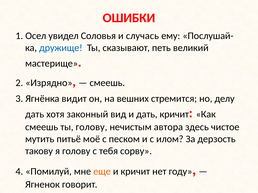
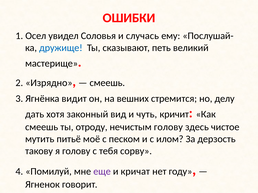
и дать: дать -> чуть
ты голову: голову -> отроду
нечистым автора: автора -> голову
еще colour: orange -> purple
и кричит: кричит -> кричат
